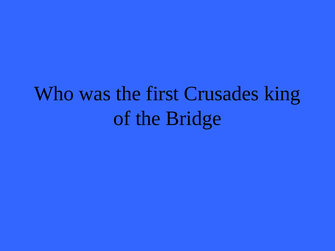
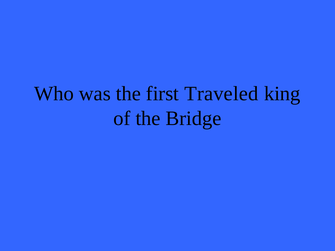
Crusades: Crusades -> Traveled
